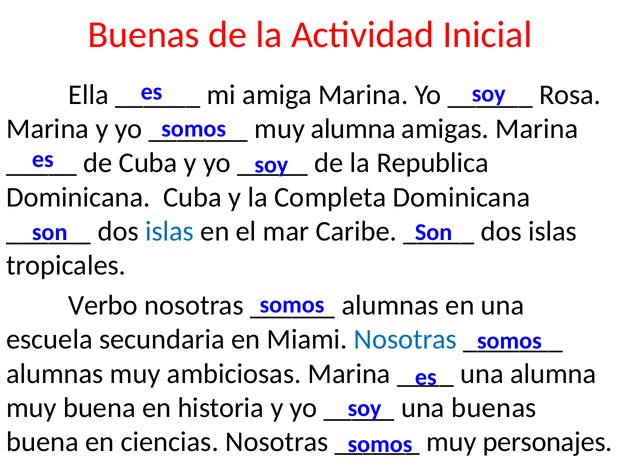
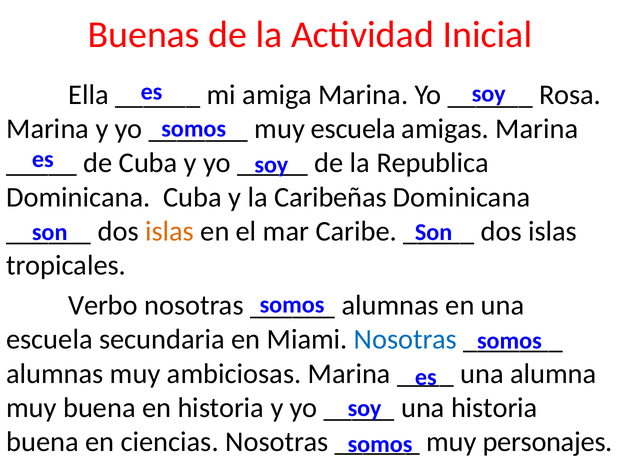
muy alumna: alumna -> escuela
Completa: Completa -> Caribeñas
islas at (170, 231) colour: blue -> orange
una buenas: buenas -> historia
